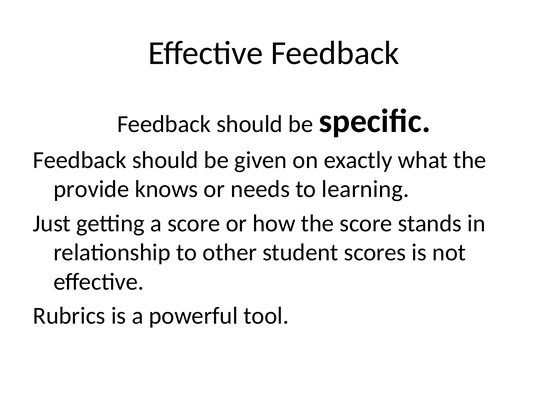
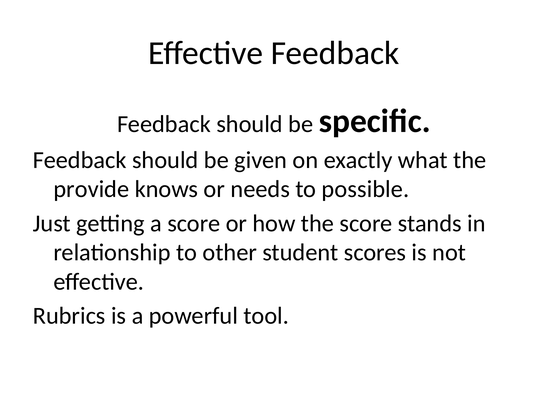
learning: learning -> possible
